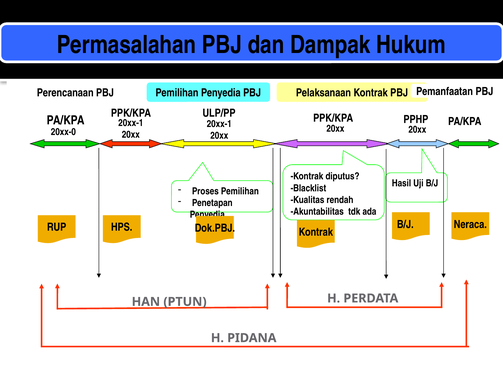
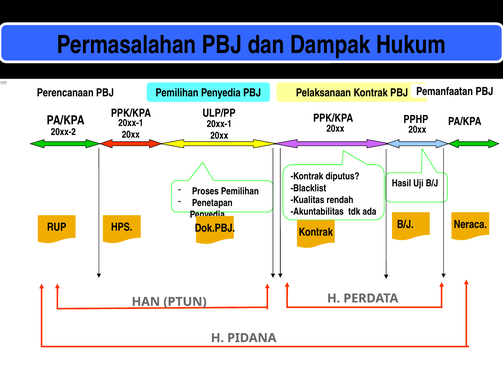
20xx-0: 20xx-0 -> 20xx-2
